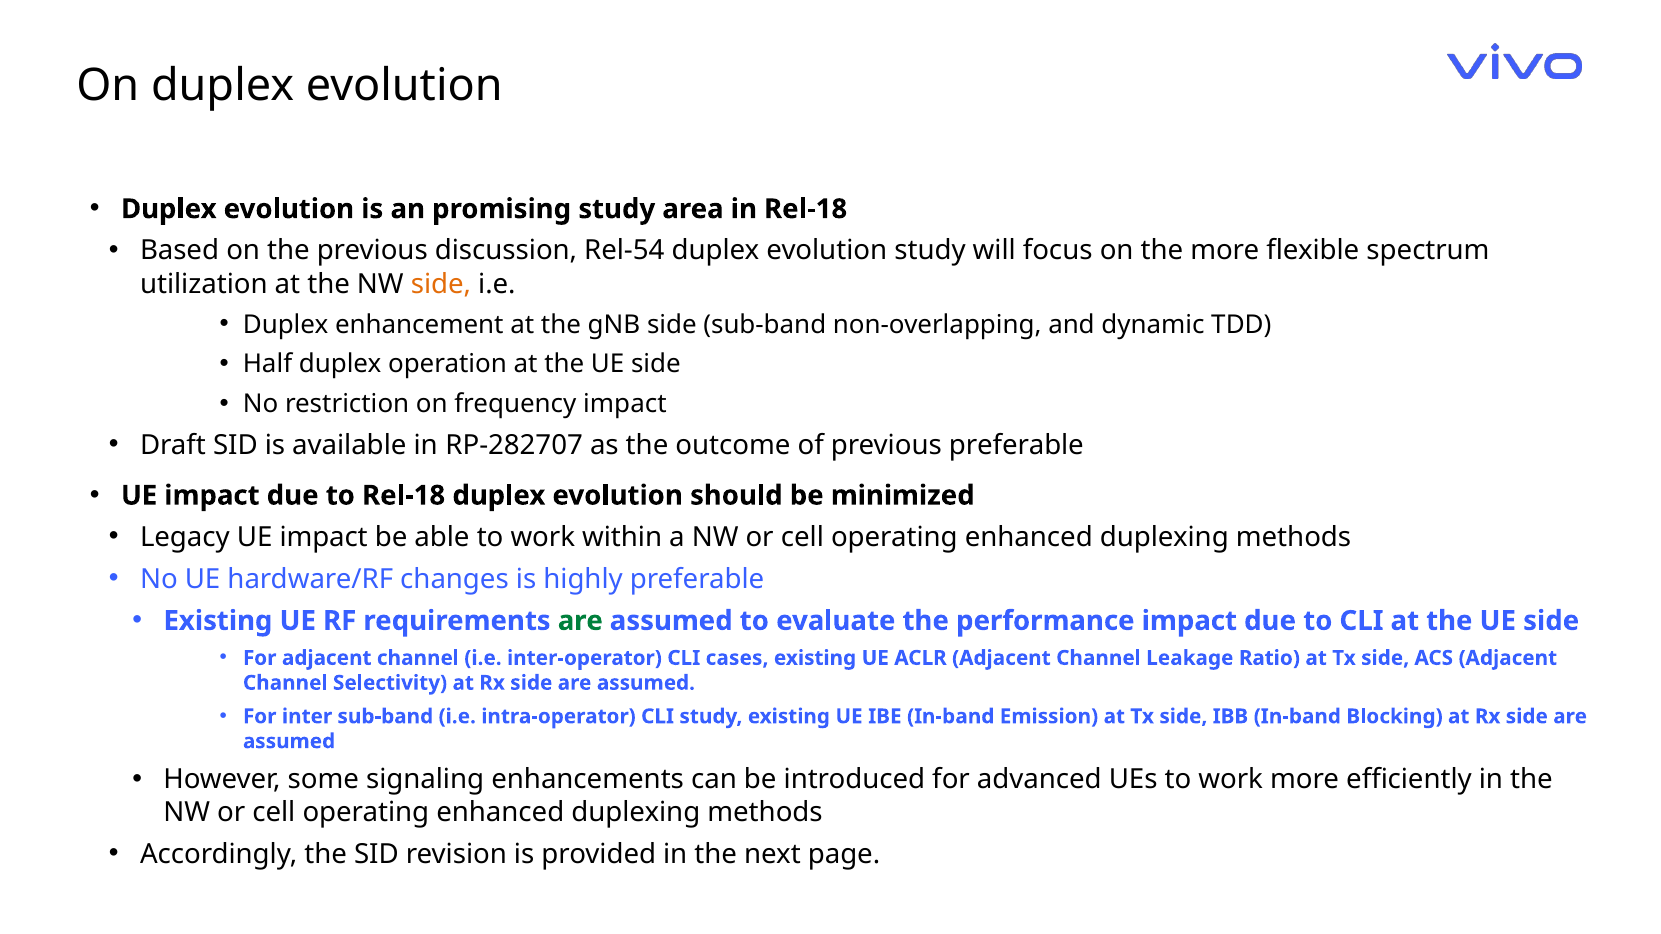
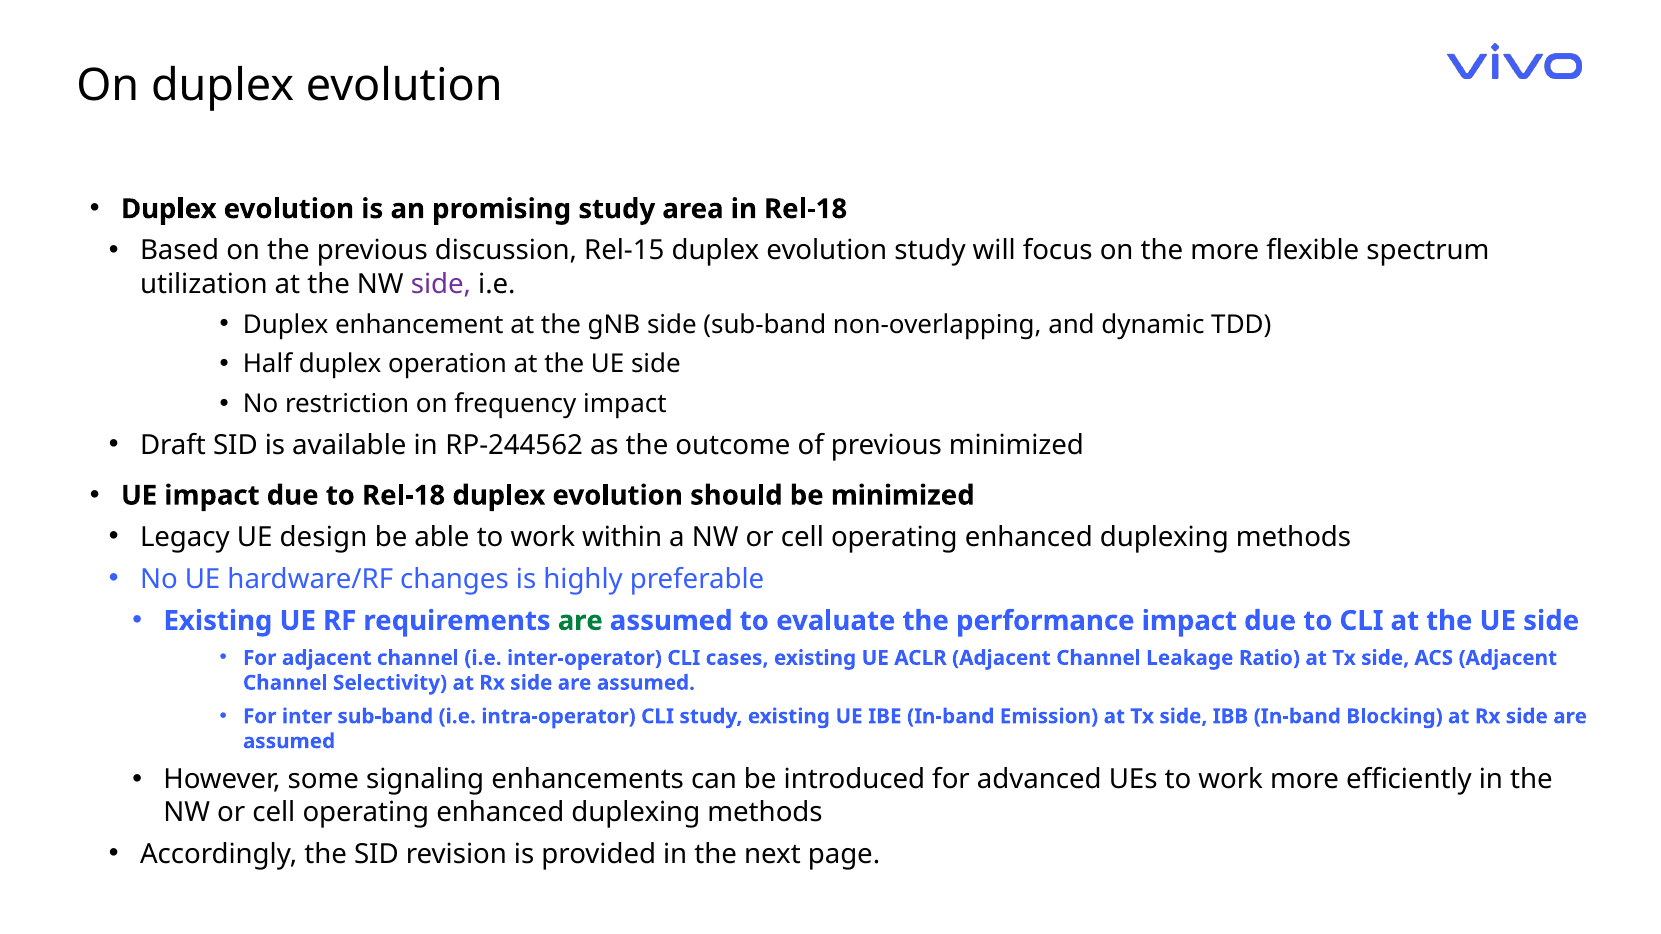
Rel-54: Rel-54 -> Rel-15
side at (441, 284) colour: orange -> purple
RP-282707: RP-282707 -> RP-244562
previous preferable: preferable -> minimized
Legacy UE impact: impact -> design
